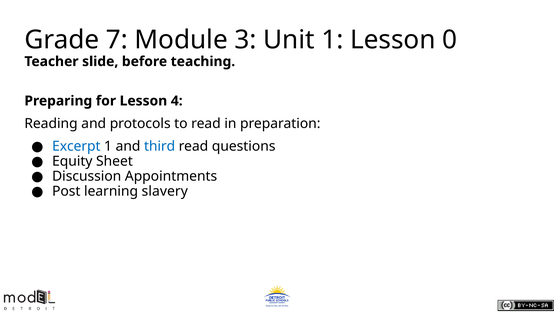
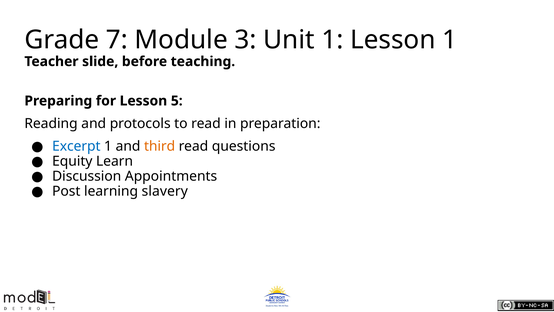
Lesson 0: 0 -> 1
4: 4 -> 5
third colour: blue -> orange
Sheet: Sheet -> Learn
